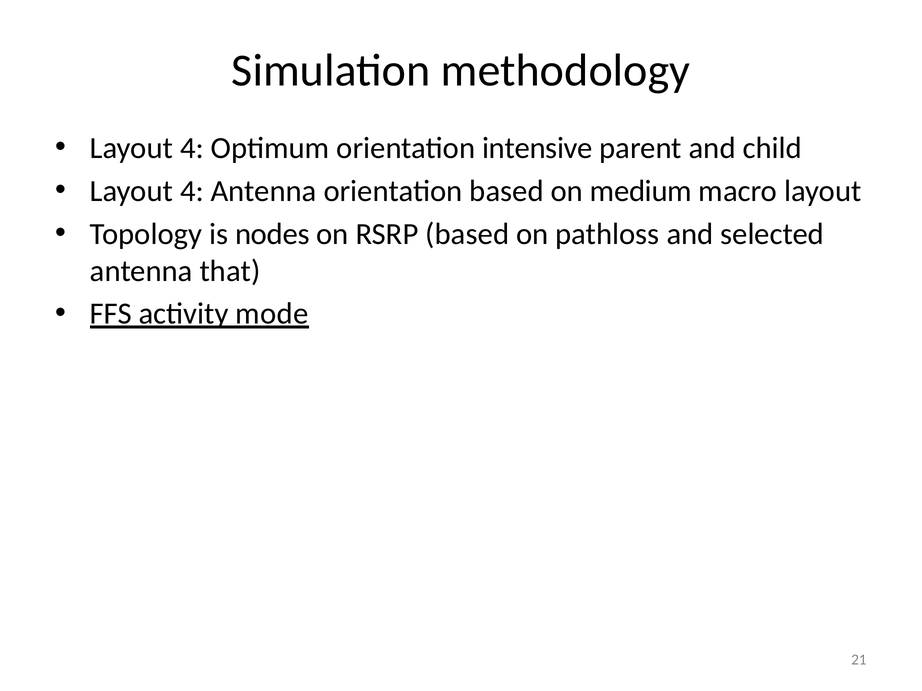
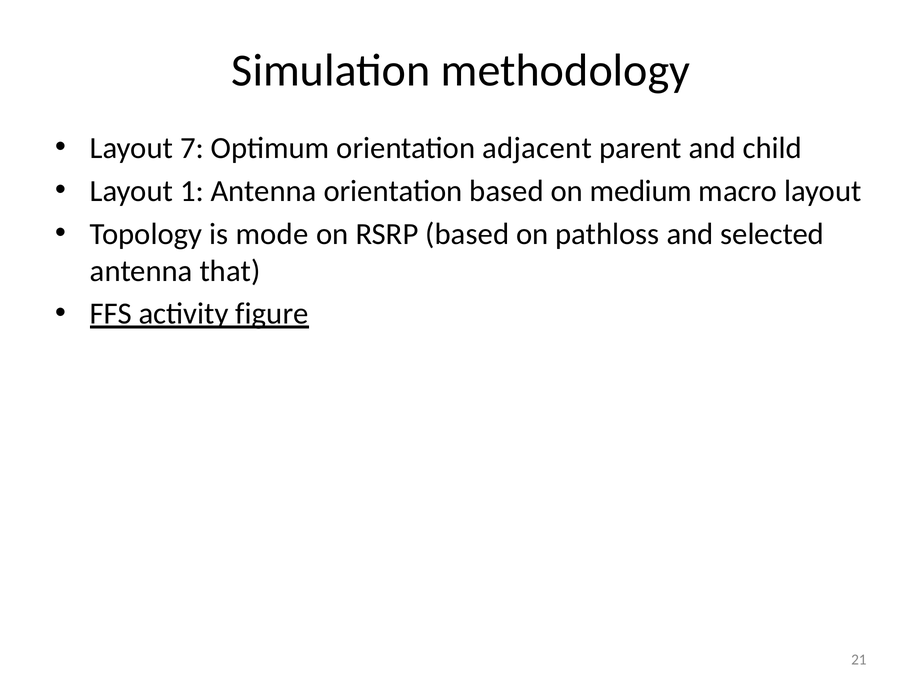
4 at (192, 148): 4 -> 7
intensive: intensive -> adjacent
4 at (192, 191): 4 -> 1
nodes: nodes -> mode
mode: mode -> figure
